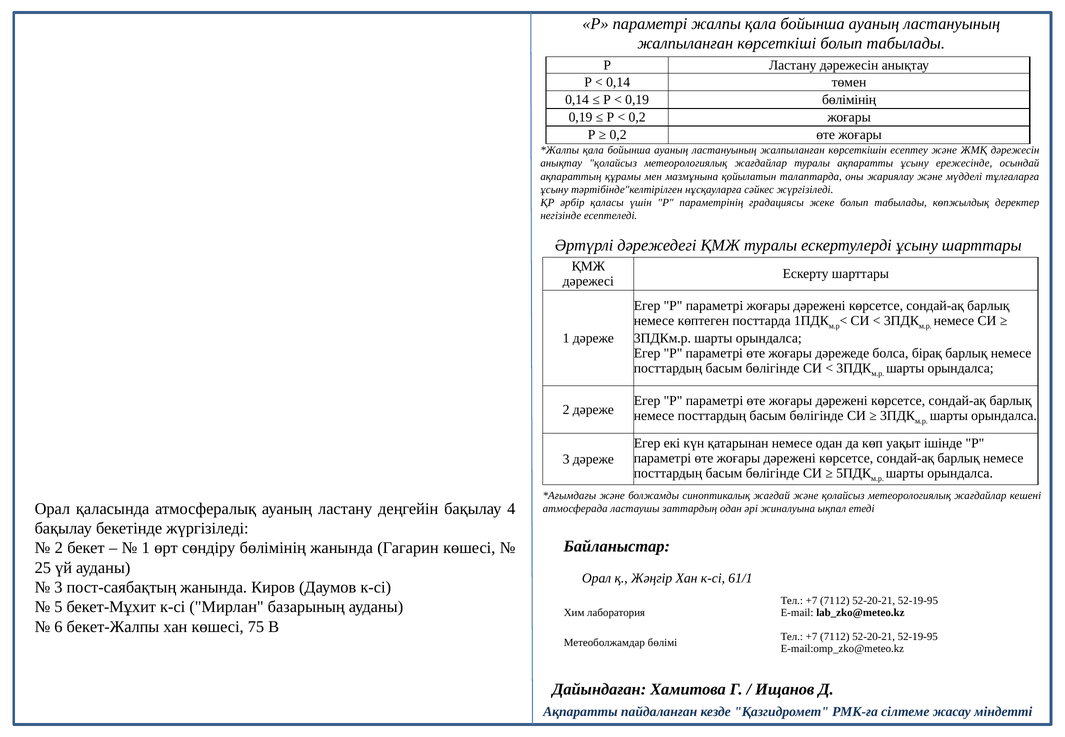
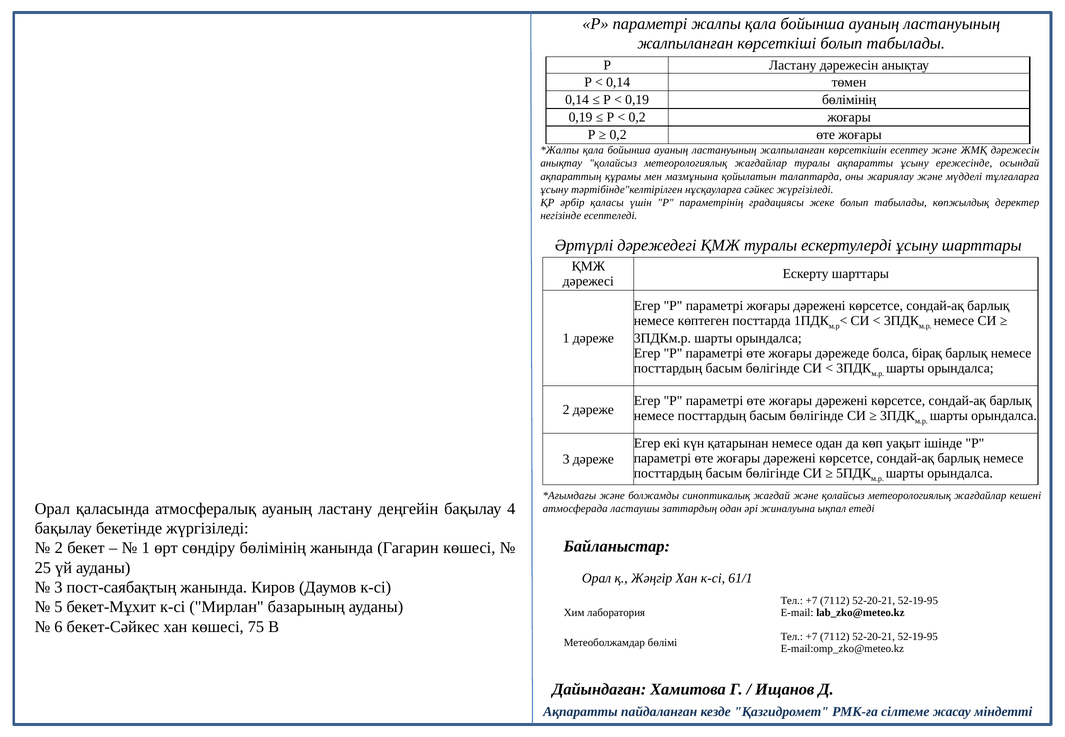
бекет-Жалпы: бекет-Жалпы -> бекет-Сәйкес
